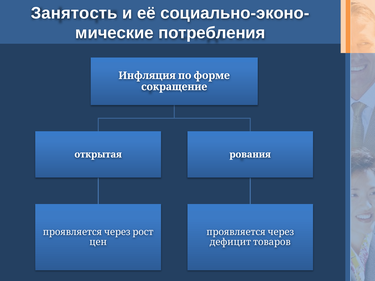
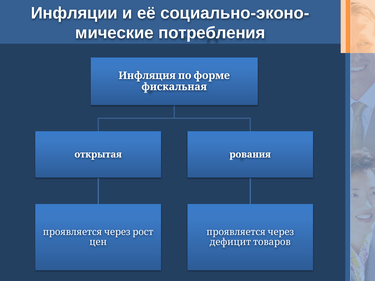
Занятость: Занятость -> Инфляции
сокращение: сокращение -> фискальная
